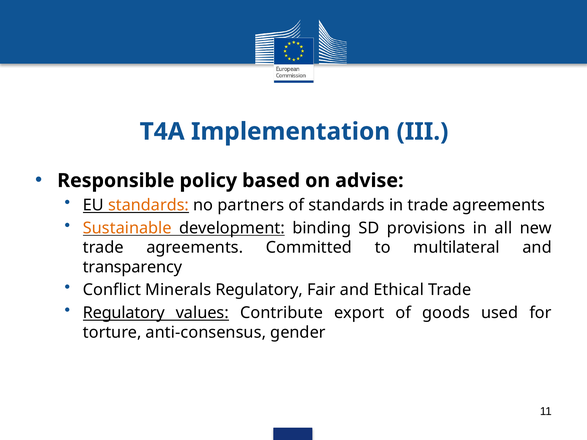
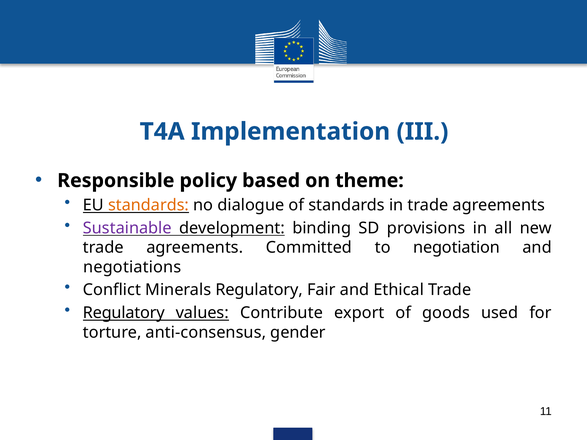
advise: advise -> theme
partners: partners -> dialogue
Sustainable colour: orange -> purple
multilateral: multilateral -> negotiation
transparency: transparency -> negotiations
